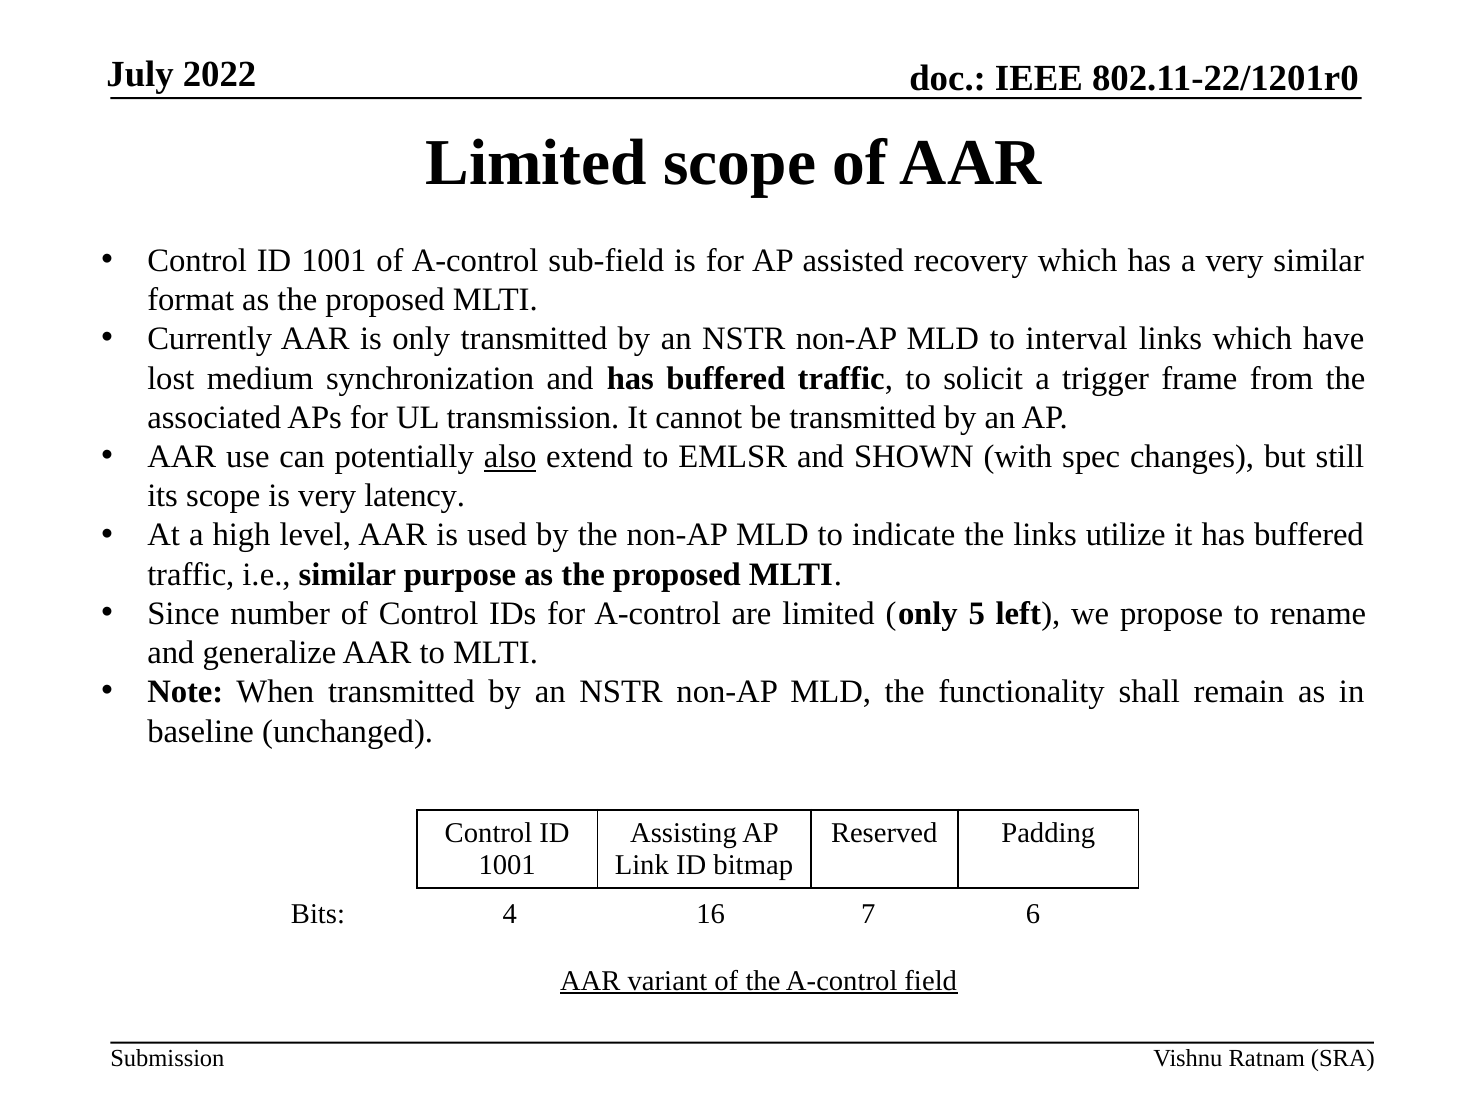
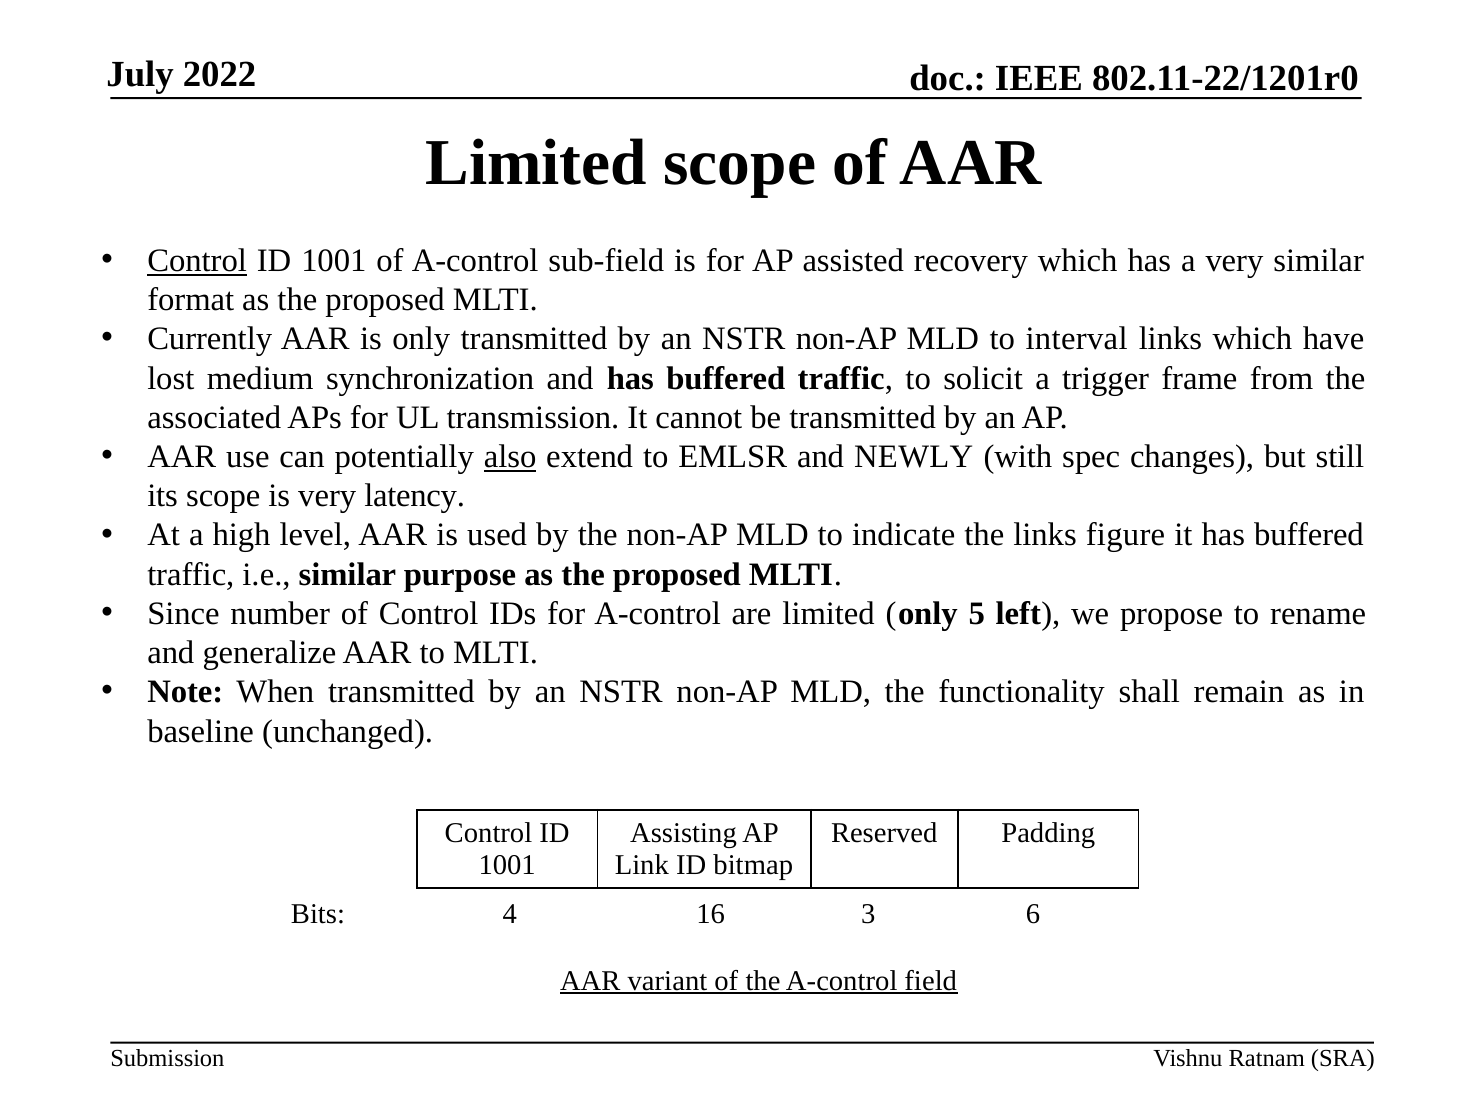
Control at (197, 261) underline: none -> present
SHOWN: SHOWN -> NEWLY
utilize: utilize -> figure
7: 7 -> 3
